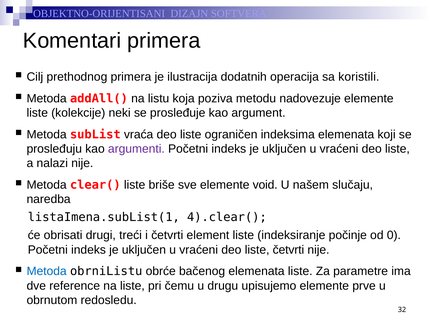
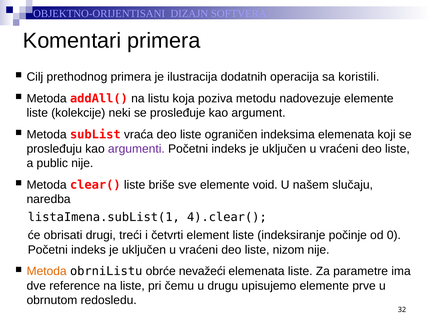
nalazi: nalazi -> public
liste četvrti: četvrti -> nizom
Metoda at (47, 271) colour: blue -> orange
bačenog: bačenog -> nevažeći
